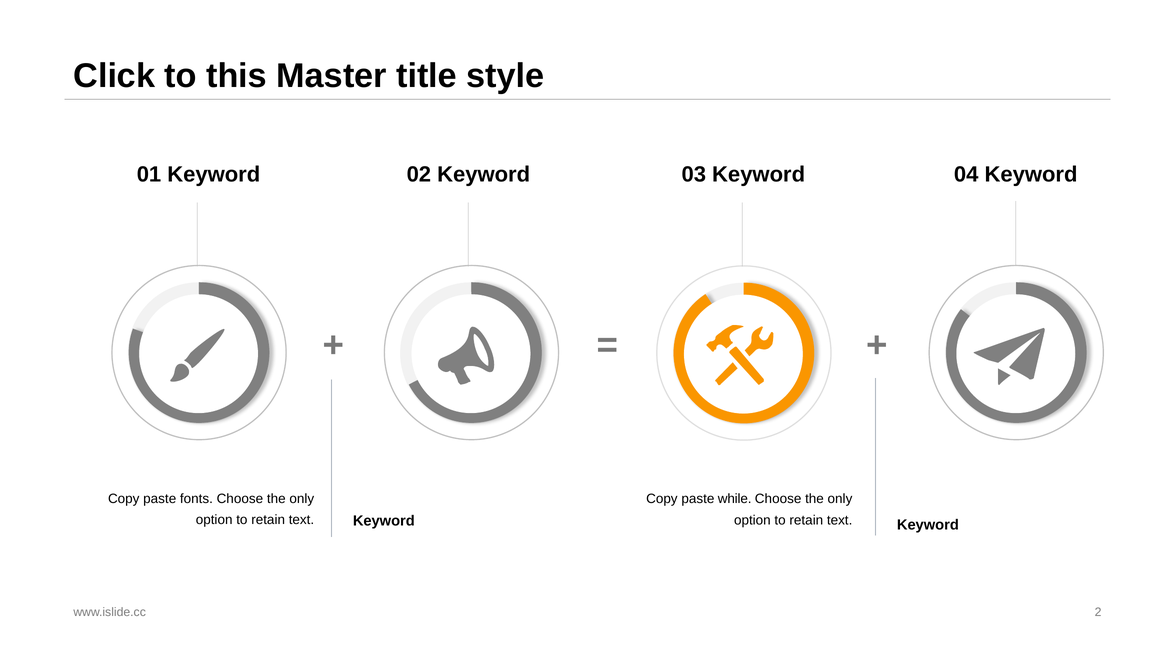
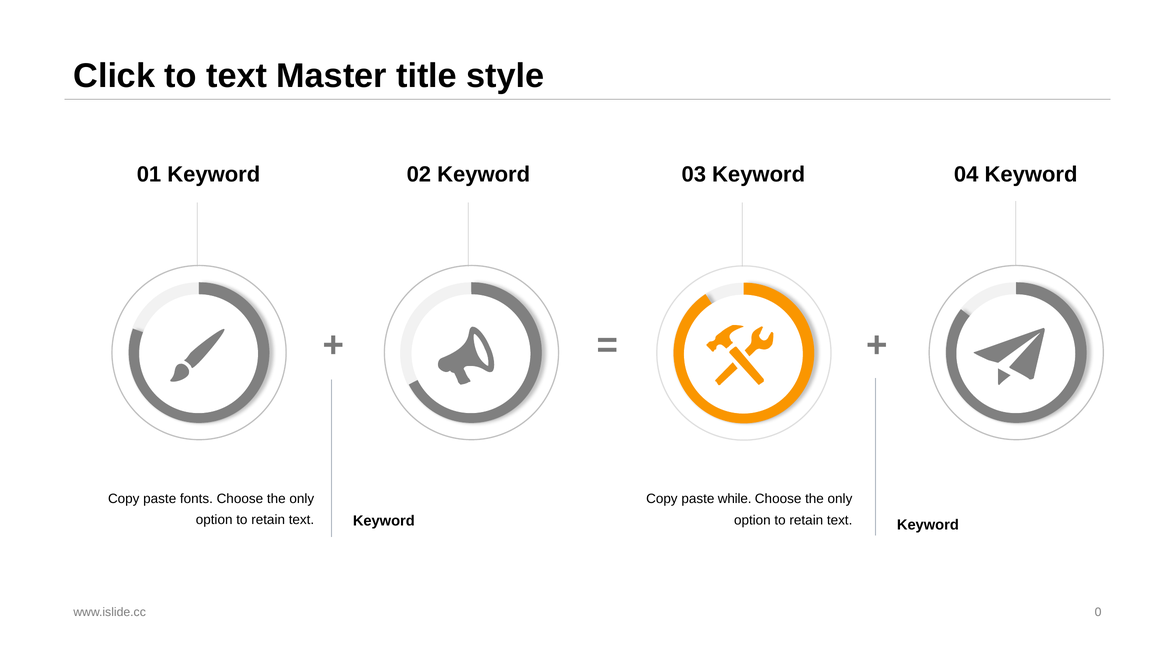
to this: this -> text
2: 2 -> 0
